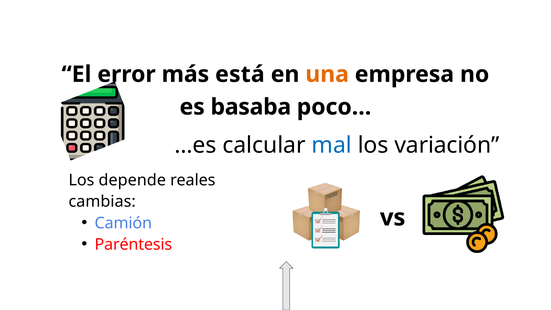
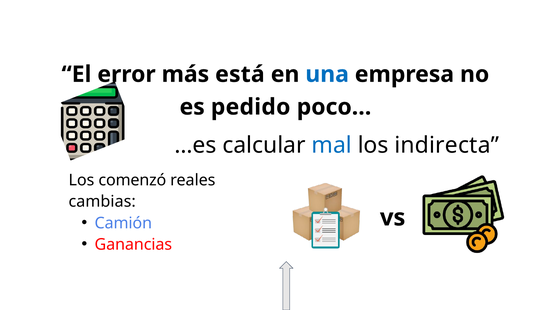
una colour: orange -> blue
basaba: basaba -> pedido
variación: variación -> indirecta
depende: depende -> comenzó
Paréntesis: Paréntesis -> Ganancias
